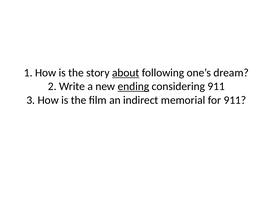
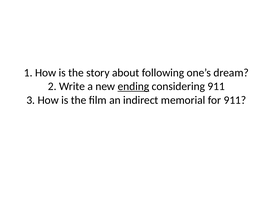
about underline: present -> none
